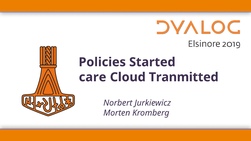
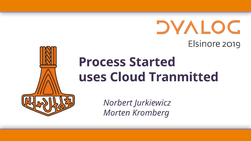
Policies: Policies -> Process
care: care -> uses
